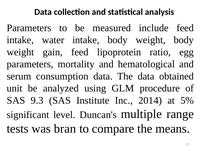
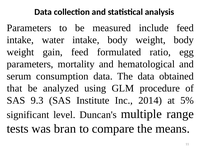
lipoprotein: lipoprotein -> formulated
unit: unit -> that
